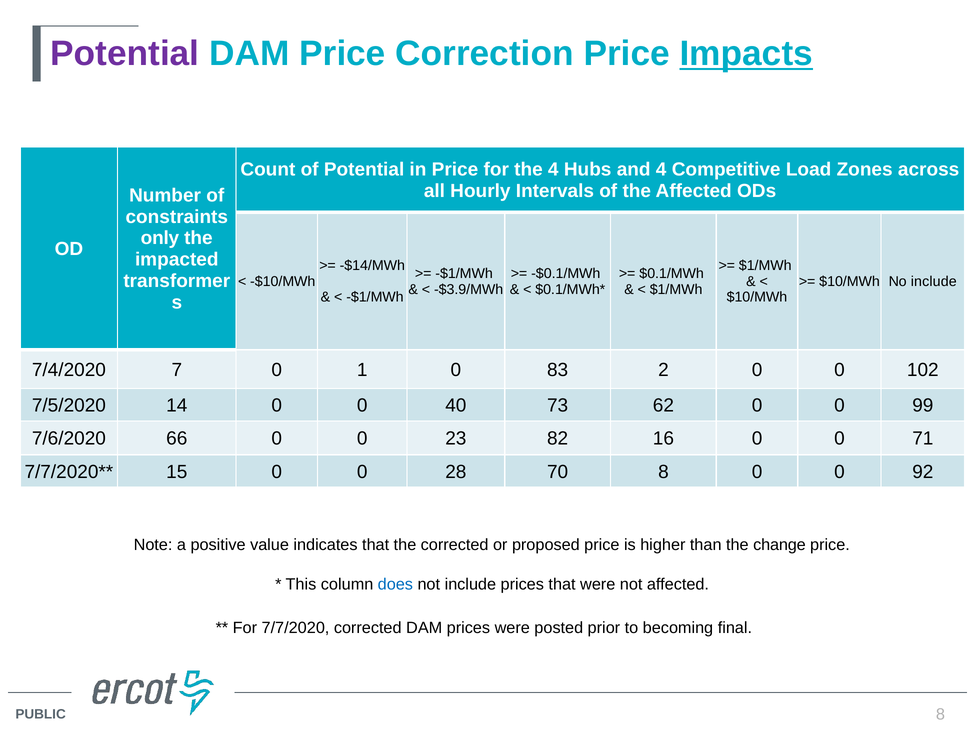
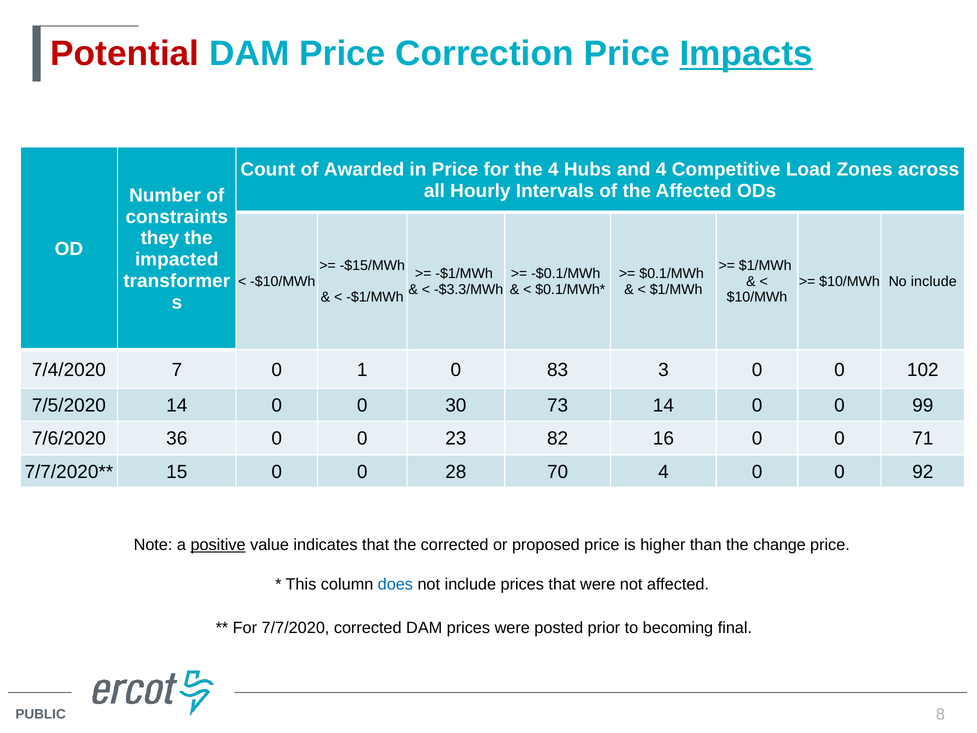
Potential at (125, 54) colour: purple -> red
of Potential: Potential -> Awarded
only: only -> they
-$14/MWh: -$14/MWh -> -$15/MWh
-$3.9/MWh: -$3.9/MWh -> -$3.3/MWh
2: 2 -> 3
40: 40 -> 30
73 62: 62 -> 14
66: 66 -> 36
70 8: 8 -> 4
positive underline: none -> present
